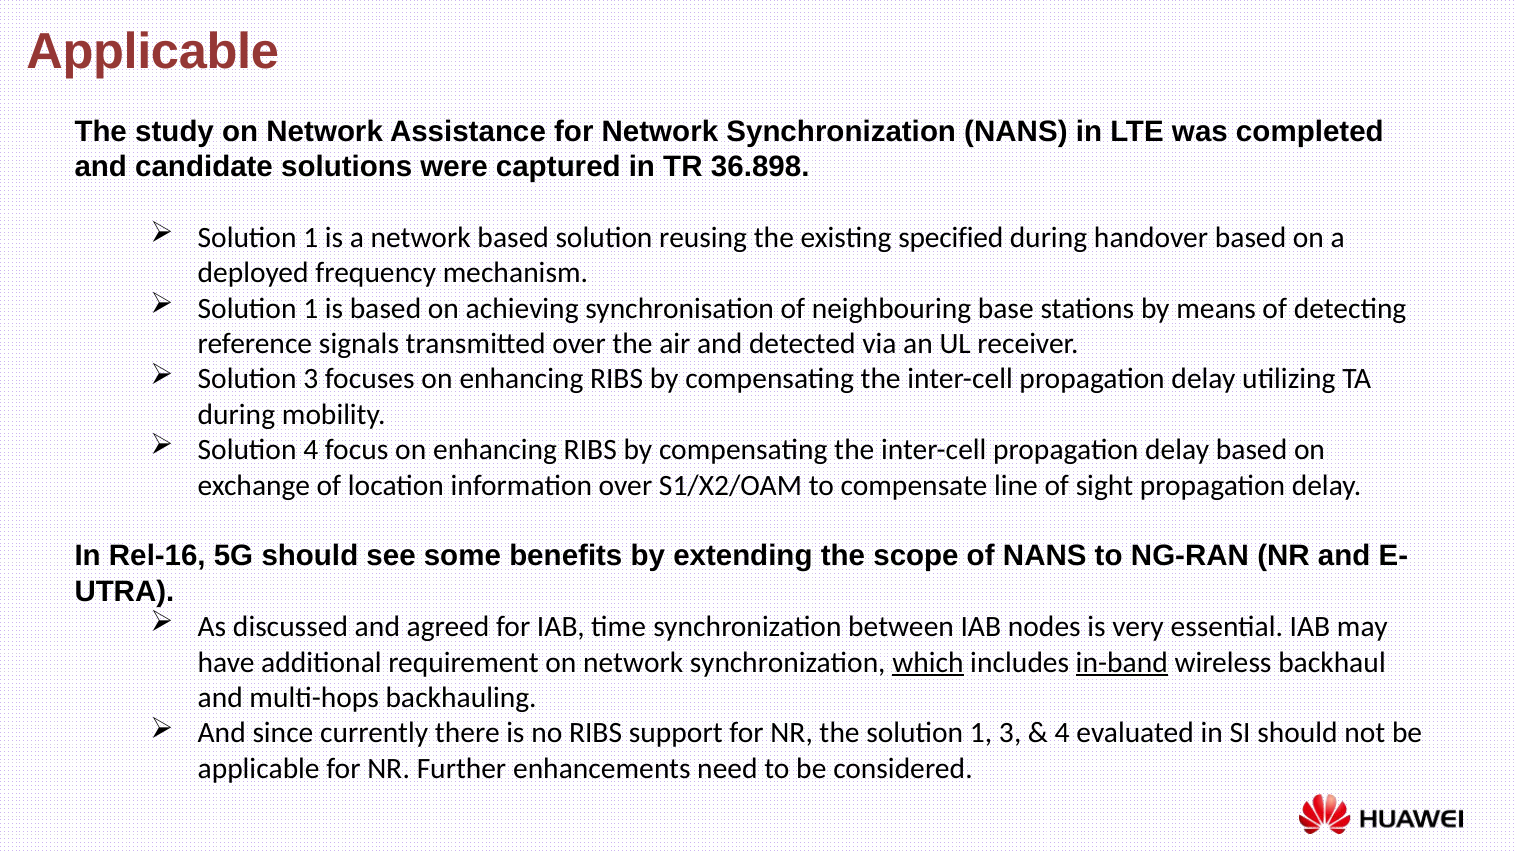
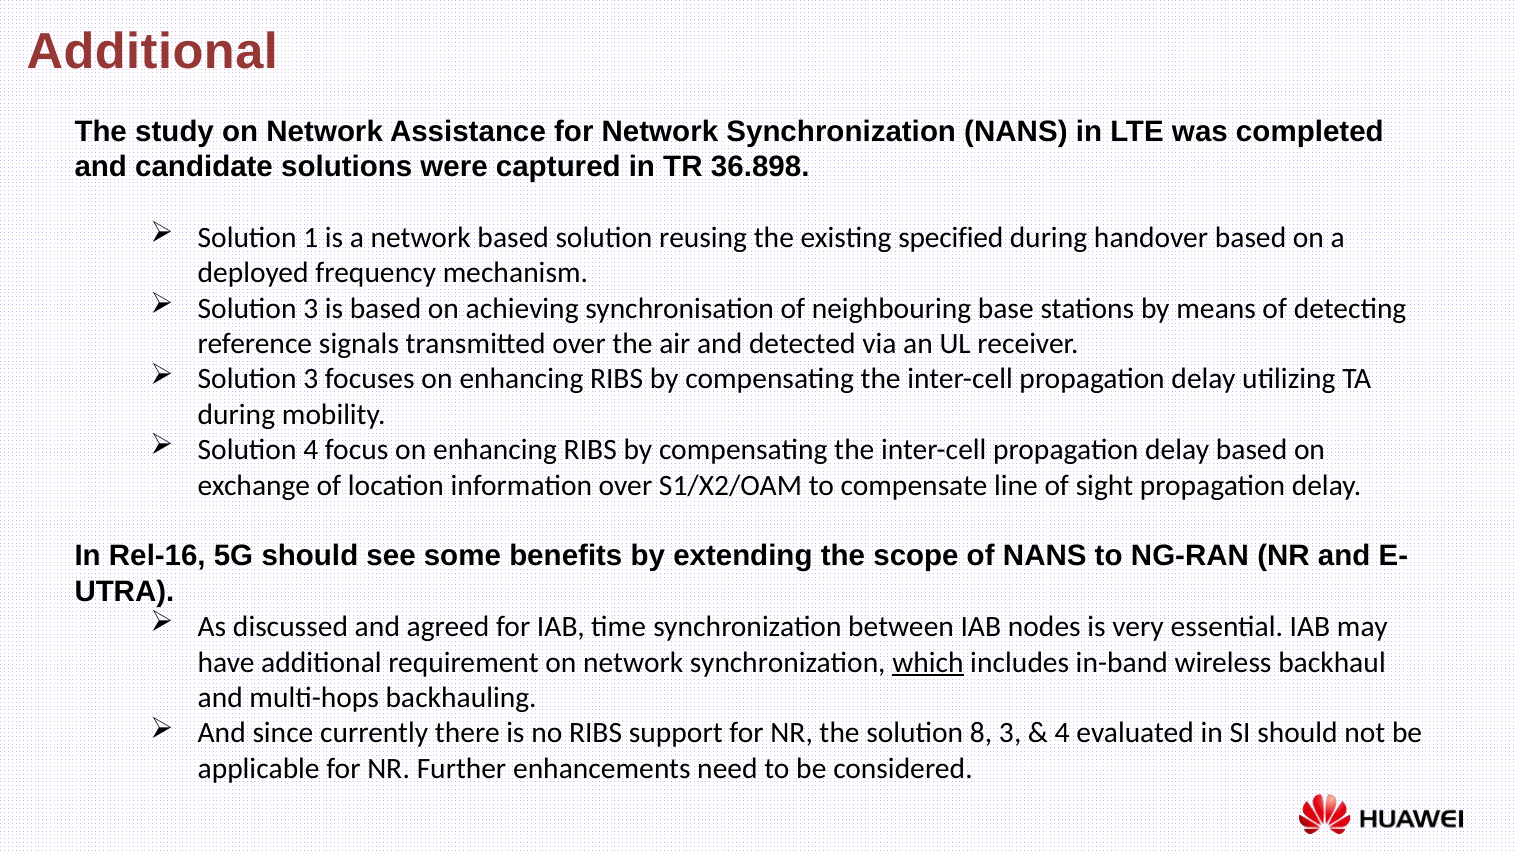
Applicable at (153, 52): Applicable -> Additional
1 at (311, 308): 1 -> 3
in-band underline: present -> none
the solution 1: 1 -> 8
